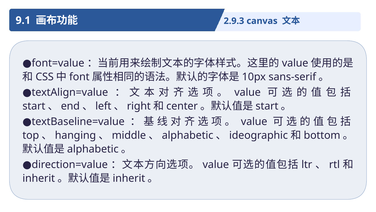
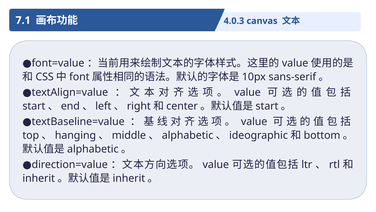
9.1: 9.1 -> 7.1
2.9.3: 2.9.3 -> 4.0.3
